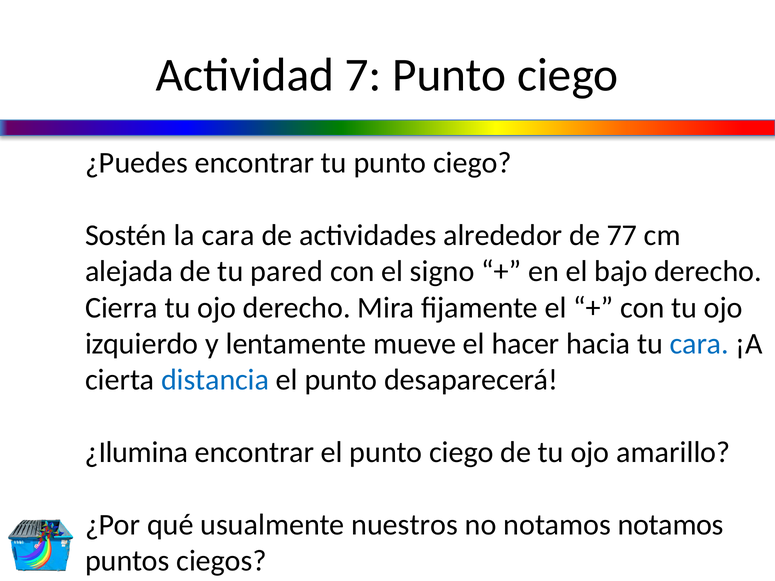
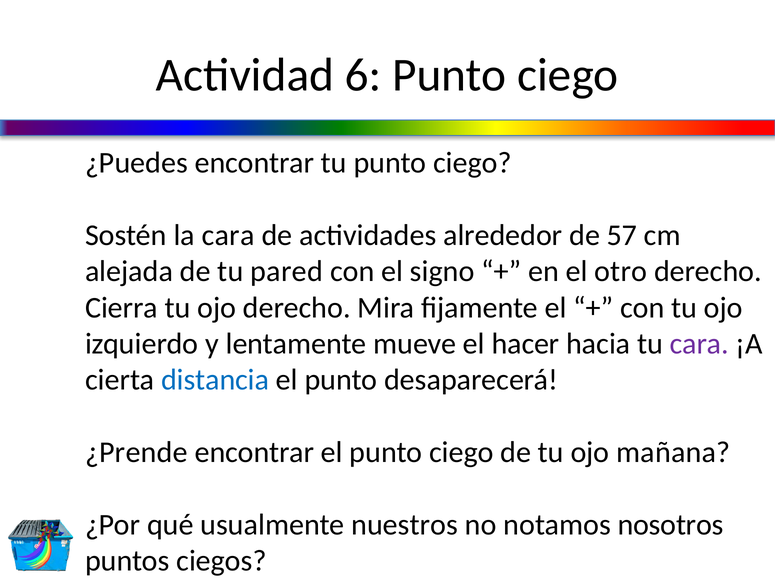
7: 7 -> 6
77: 77 -> 57
bajo: bajo -> otro
cara at (699, 344) colour: blue -> purple
¿Ilumina: ¿Ilumina -> ¿Prende
amarillo: amarillo -> mañana
notamos notamos: notamos -> nosotros
